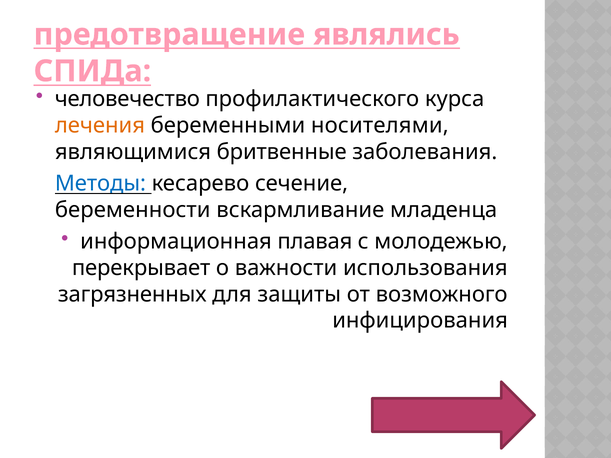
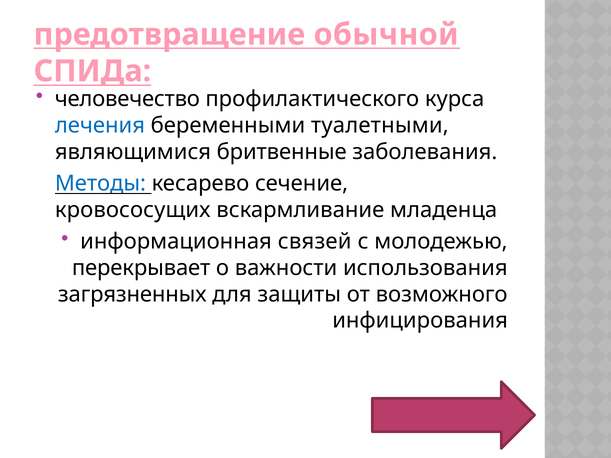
являлись: являлись -> обычной
лечения colour: orange -> blue
носителями: носителями -> туалетными
беременности: беременности -> кровососущих
плавая: плавая -> связей
